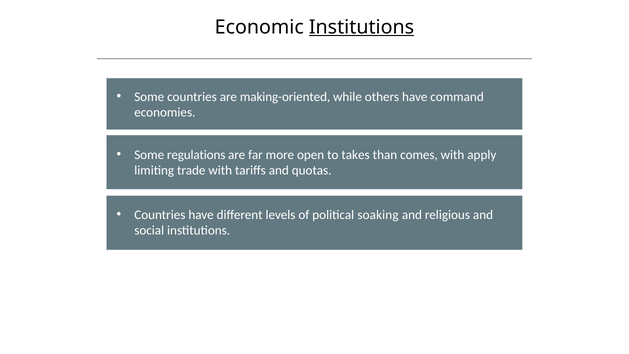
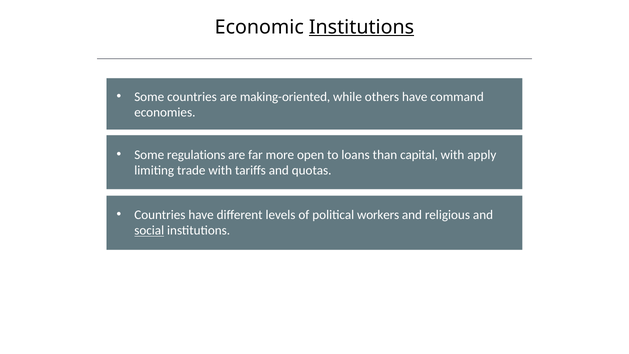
takes: takes -> loans
comes: comes -> capital
soaking: soaking -> workers
social underline: none -> present
